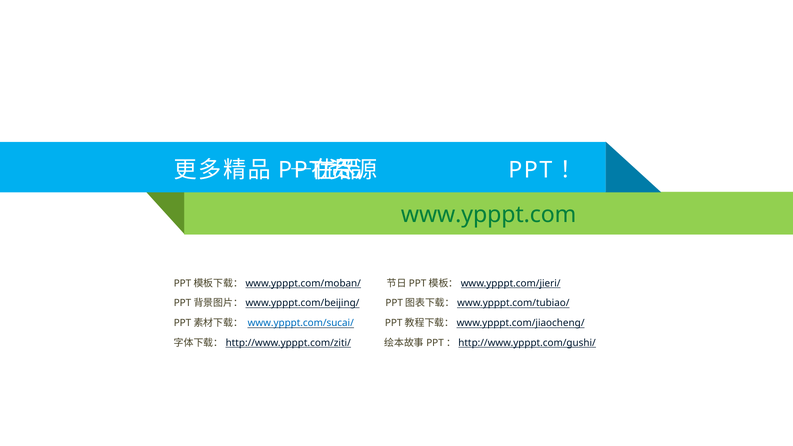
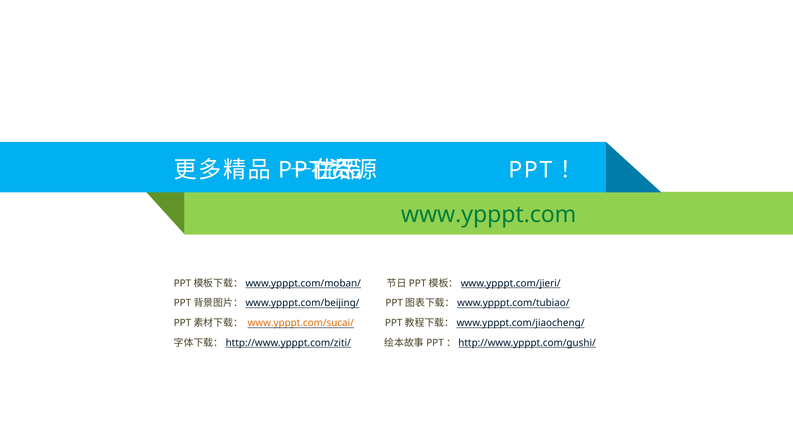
www.ypppt.com/sucai/ colour: blue -> orange
